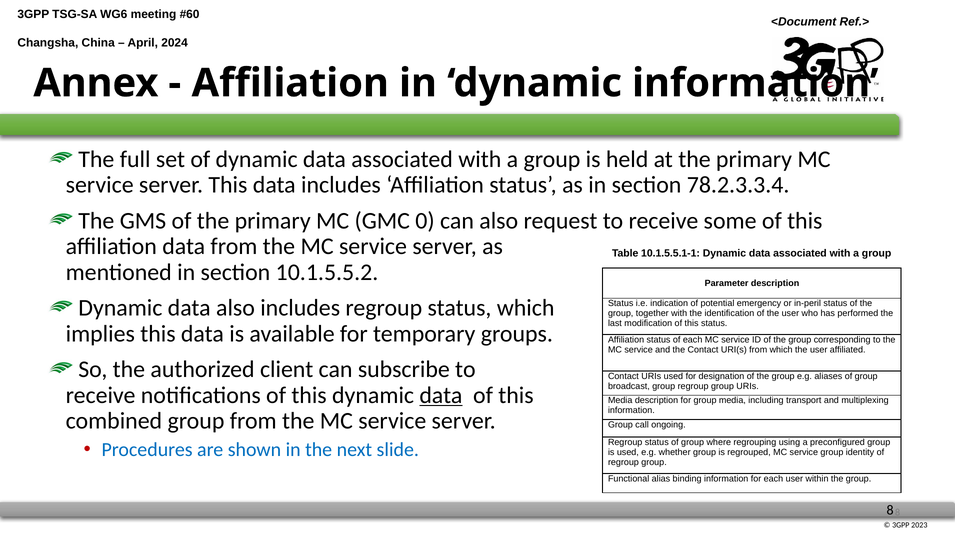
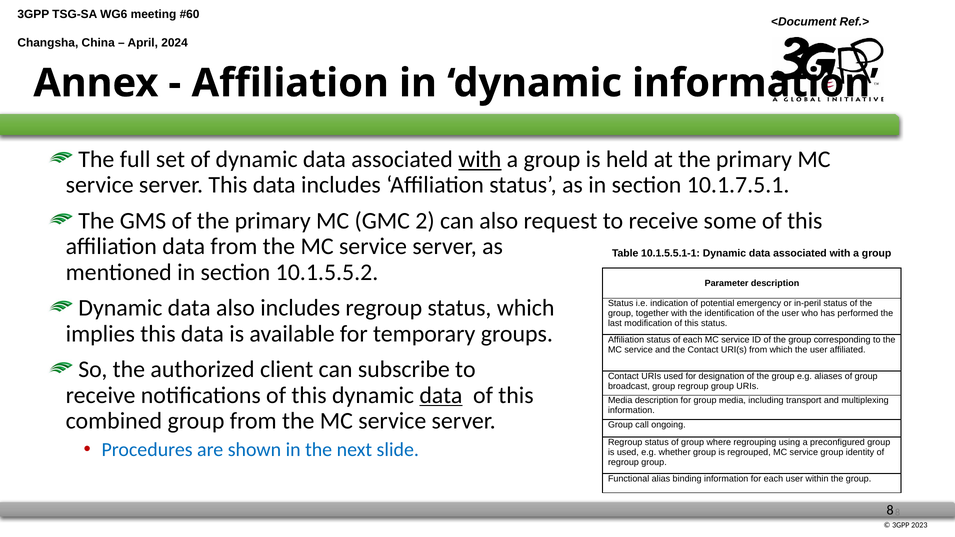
with at (480, 159) underline: none -> present
78.2.3.3.4: 78.2.3.3.4 -> 10.1.7.5.1
0: 0 -> 2
